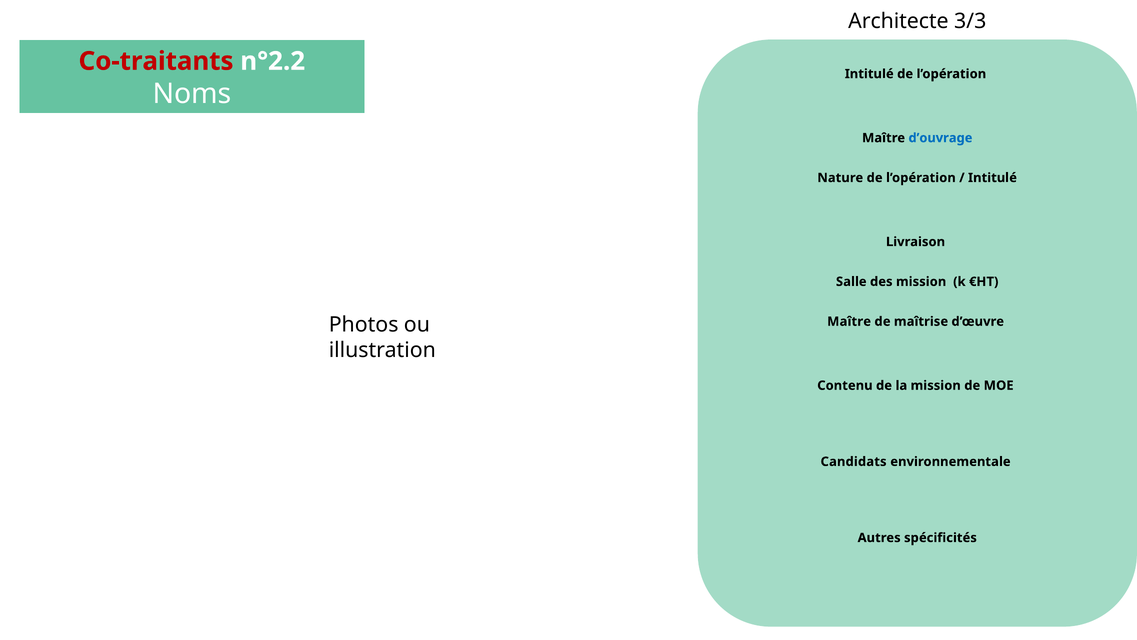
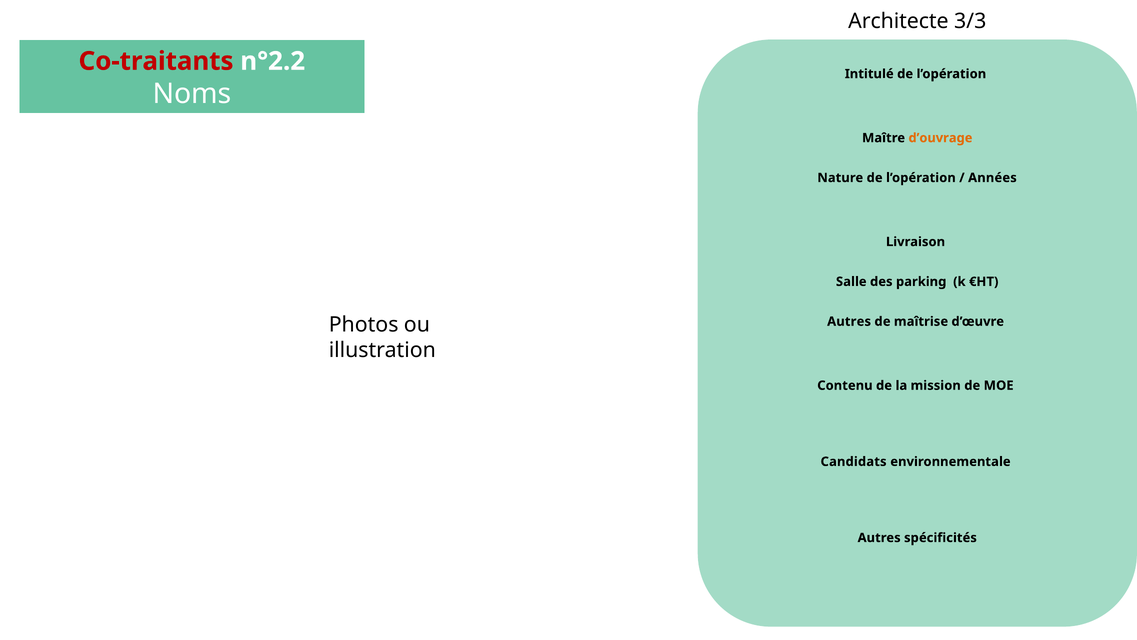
d’ouvrage colour: blue -> orange
Intitulé at (992, 178): Intitulé -> Années
des mission: mission -> parking
Maître at (849, 321): Maître -> Autres
